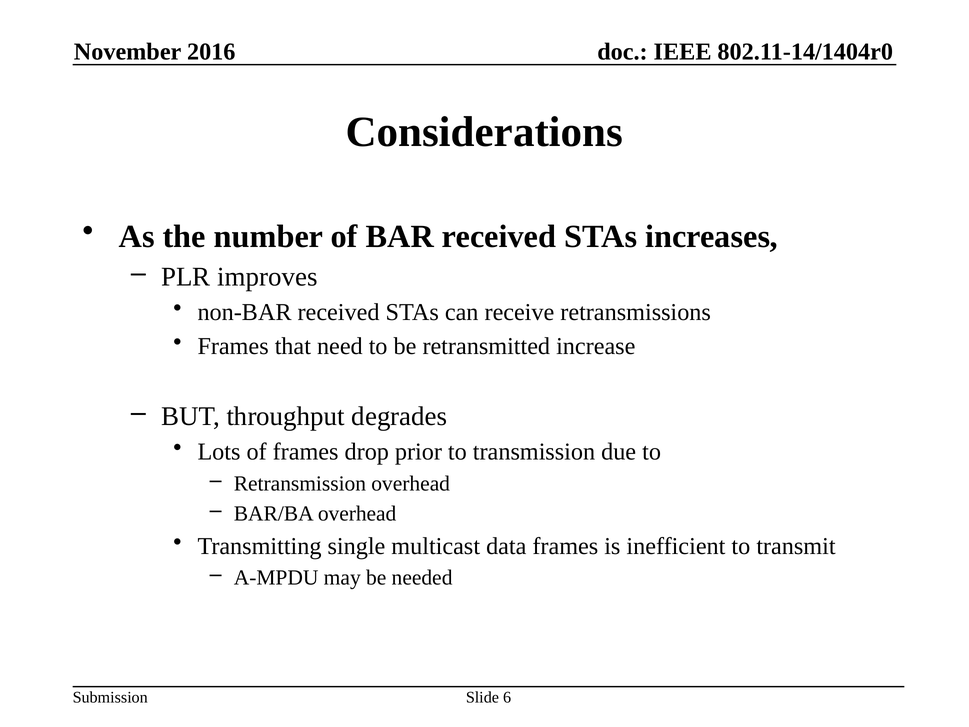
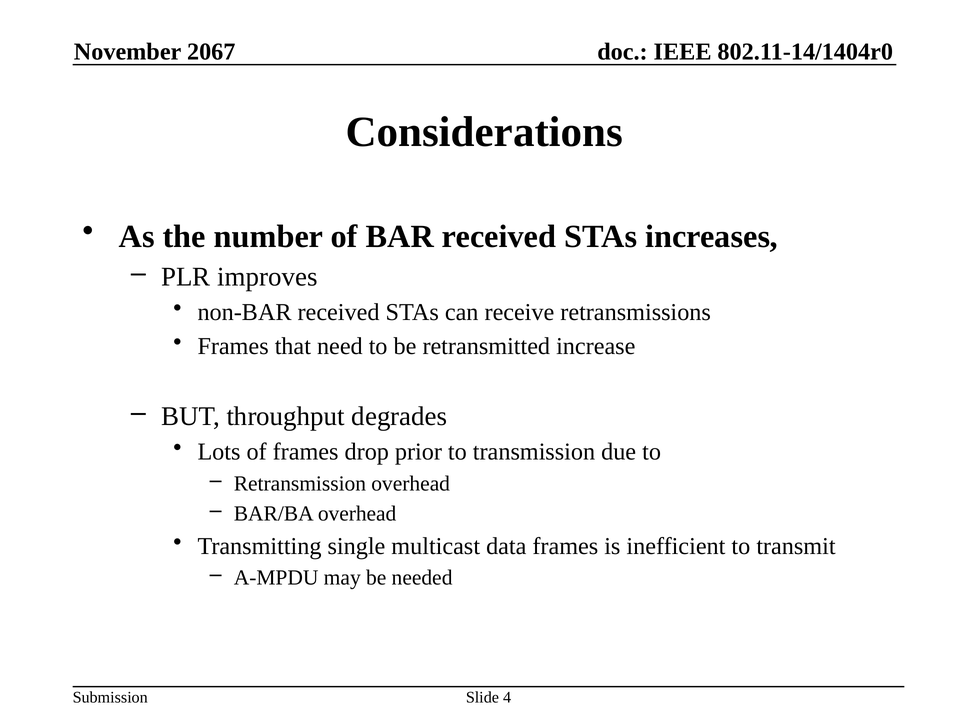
2016: 2016 -> 2067
6: 6 -> 4
